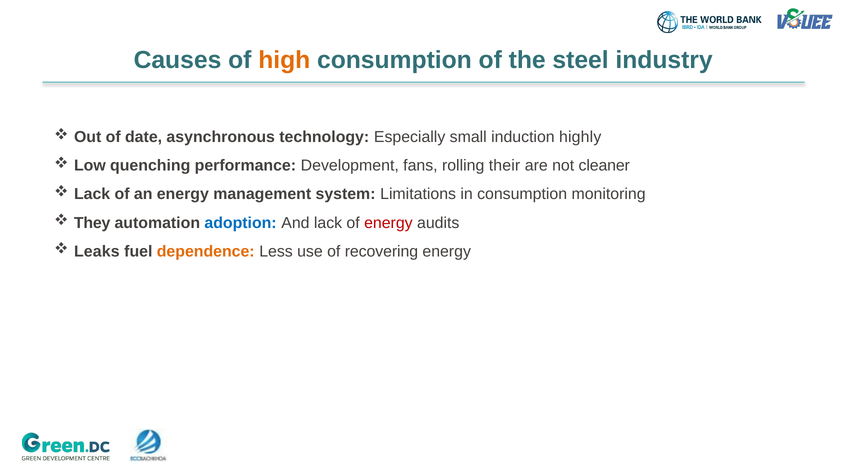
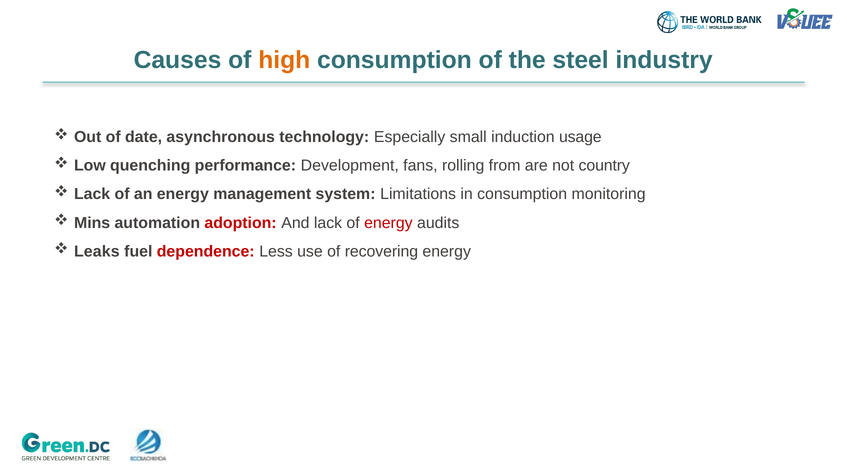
highly: highly -> usage
their: their -> from
cleaner: cleaner -> country
They: They -> Mins
adoption colour: blue -> red
dependence colour: orange -> red
